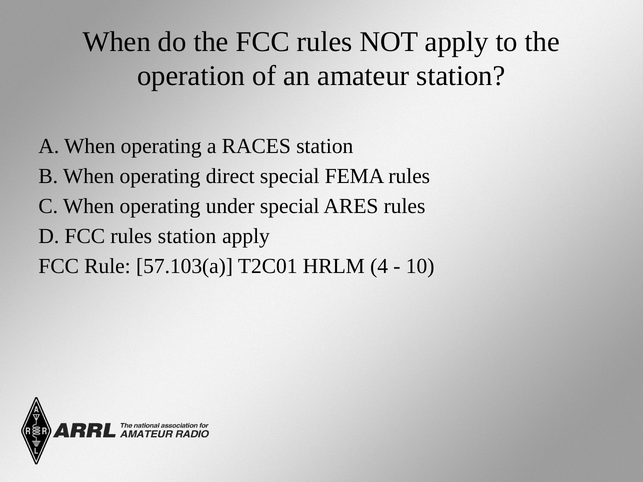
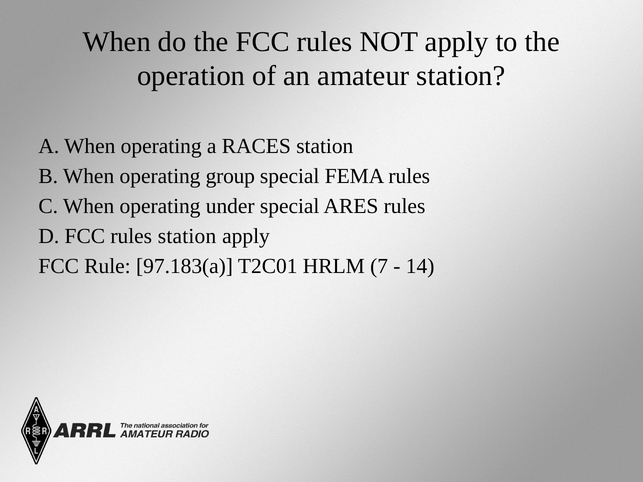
direct: direct -> group
57.103(a: 57.103(a -> 97.183(a
4: 4 -> 7
10: 10 -> 14
